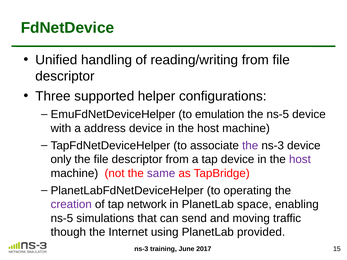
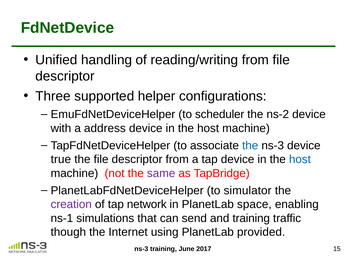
emulation: emulation -> scheduler
the ns-5: ns-5 -> ns-2
the at (250, 146) colour: purple -> blue
only: only -> true
host at (300, 160) colour: purple -> blue
operating: operating -> simulator
ns-5 at (62, 218): ns-5 -> ns-1
and moving: moving -> training
